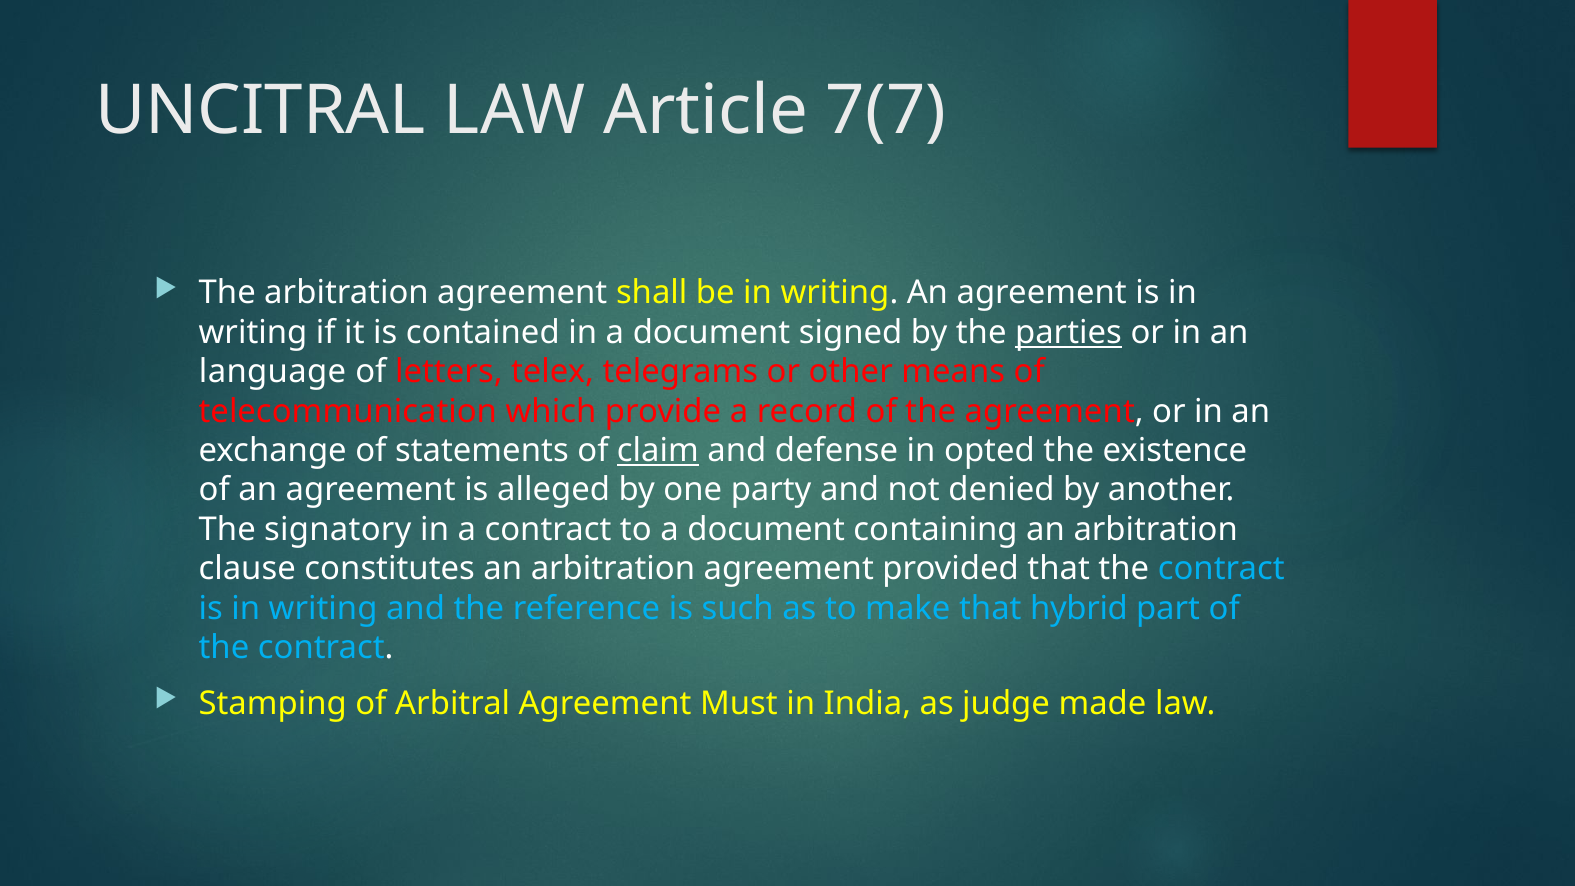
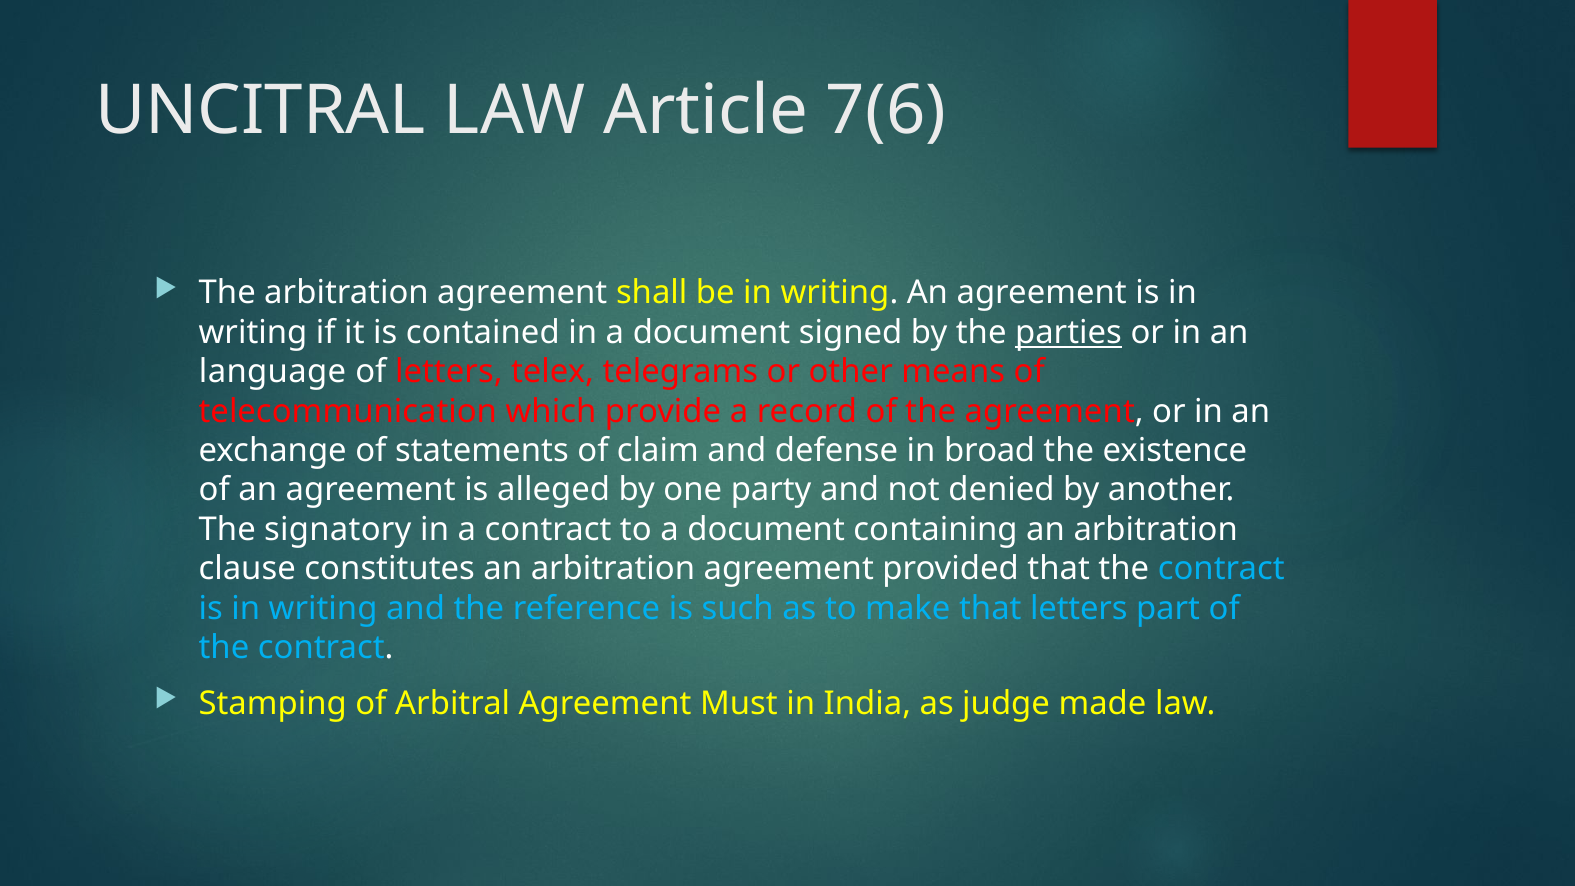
7(7: 7(7 -> 7(6
claim underline: present -> none
opted: opted -> broad
that hybrid: hybrid -> letters
